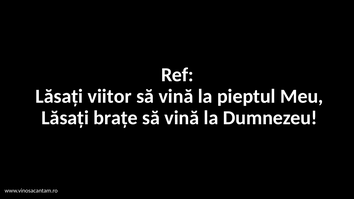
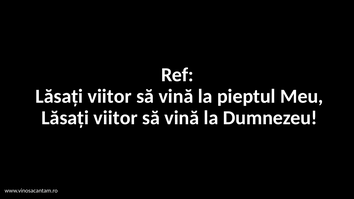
brațe at (116, 118): brațe -> viitor
